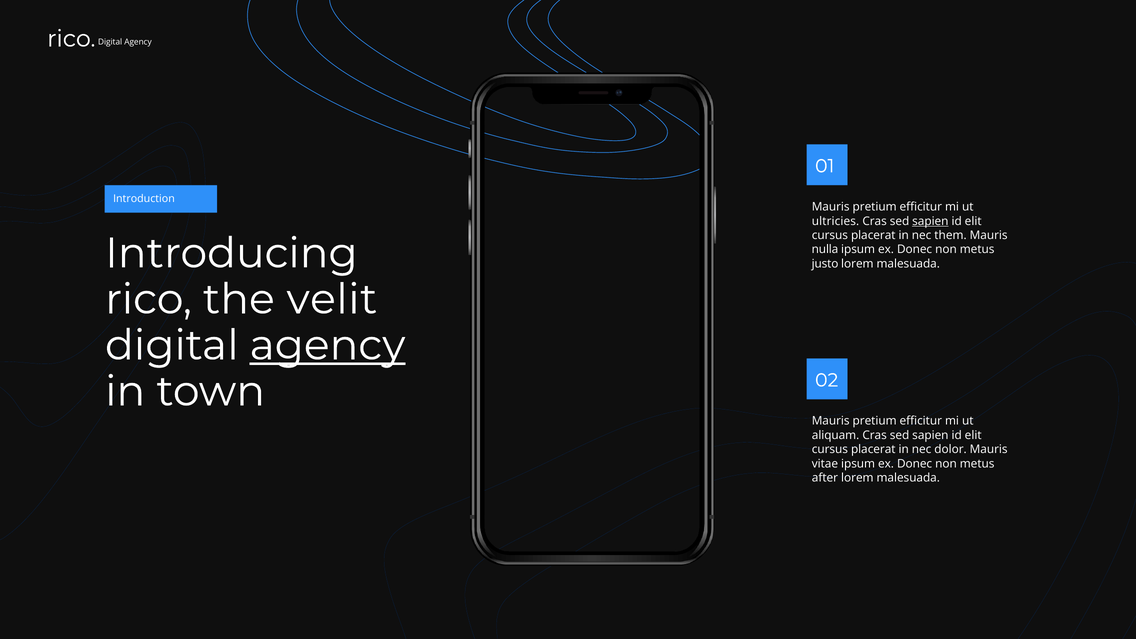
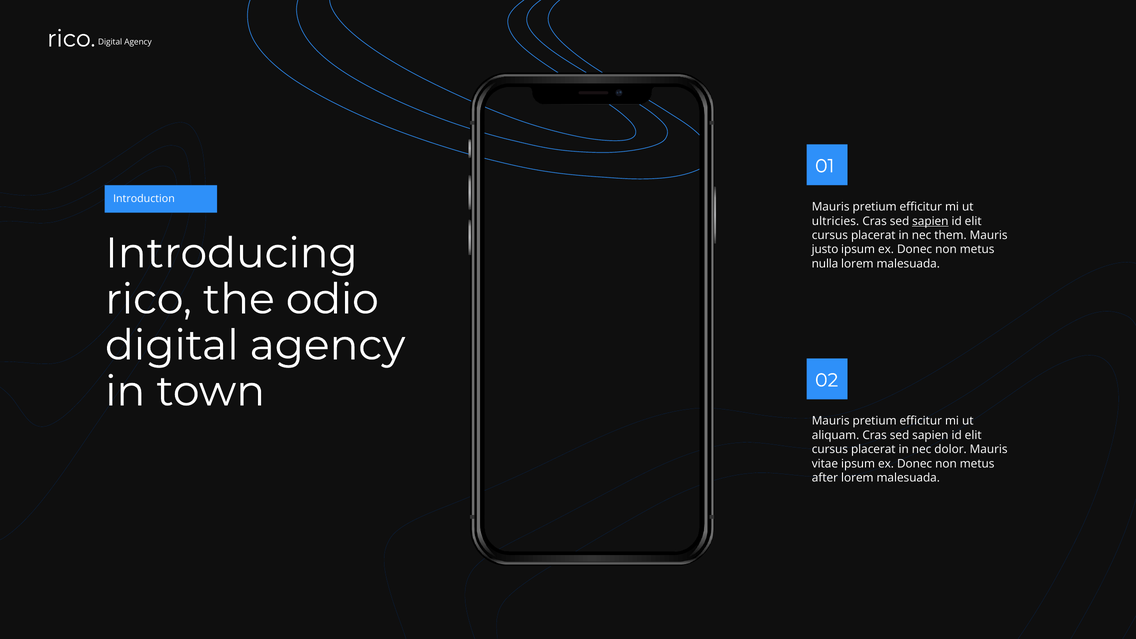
nulla: nulla -> justo
justo: justo -> nulla
velit: velit -> odio
agency at (327, 345) underline: present -> none
